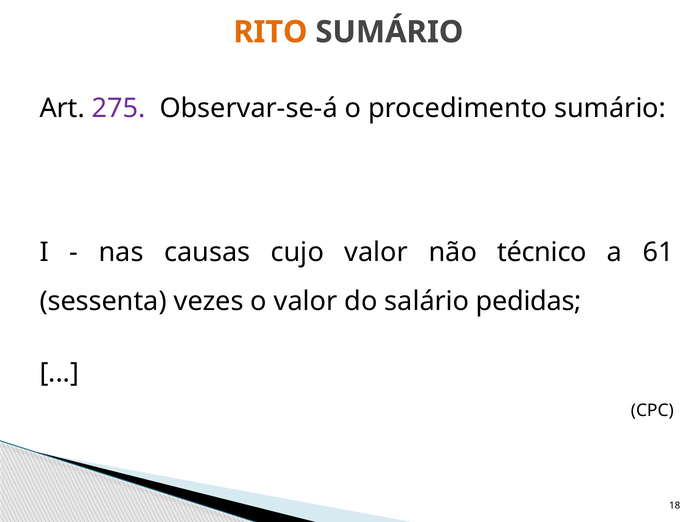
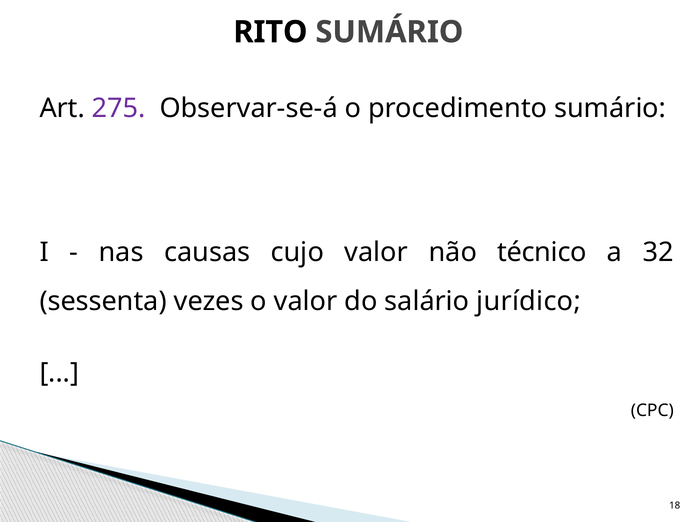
RITO colour: orange -> black
61: 61 -> 32
pedidas: pedidas -> jurídico
